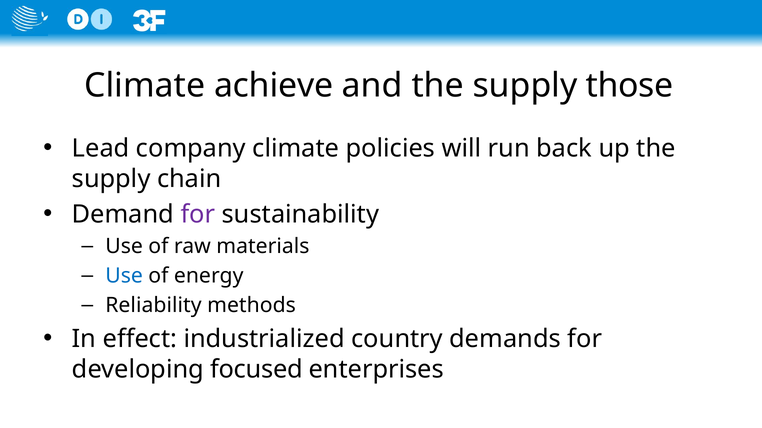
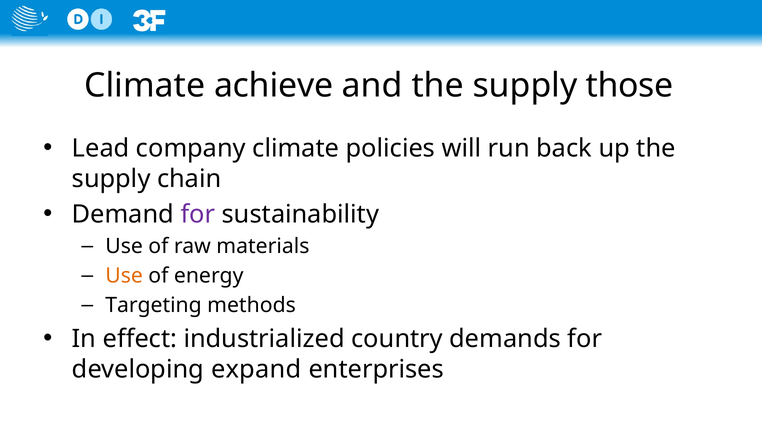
Use at (124, 276) colour: blue -> orange
Reliability: Reliability -> Targeting
focused: focused -> expand
